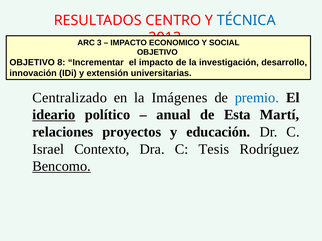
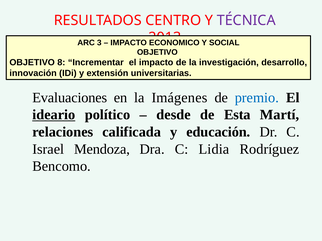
TÉCNICA colour: blue -> purple
Centralizado: Centralizado -> Evaluaciones
anual: anual -> desde
proyectos: proyectos -> calificada
Contexto: Contexto -> Mendoza
Tesis: Tesis -> Lidia
Bencomo underline: present -> none
